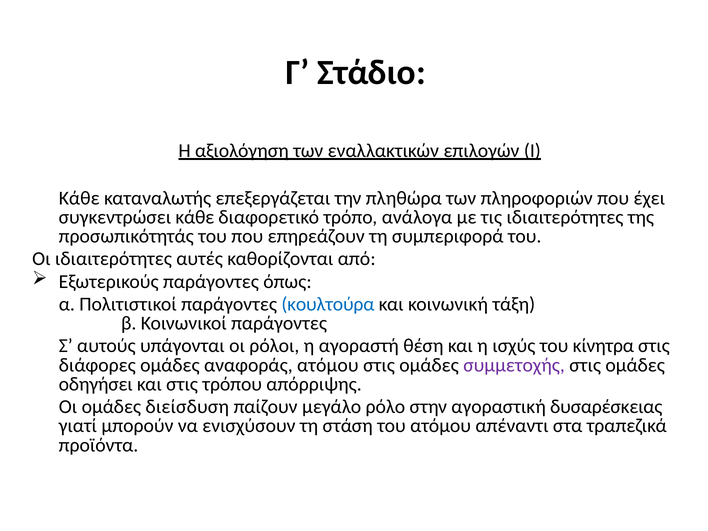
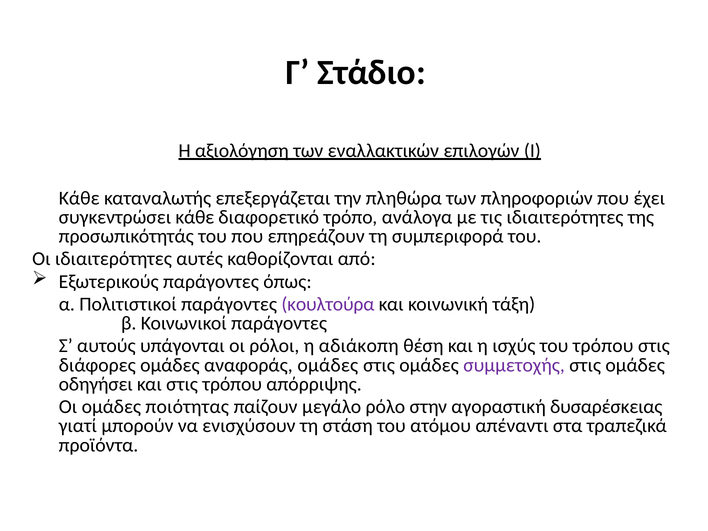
κουλτούρα colour: blue -> purple
αγοραστή: αγοραστή -> αδιάκοπη
του κίνητρα: κίνητρα -> τρόπου
αναφοράς ατόμου: ατόμου -> ομάδες
διείσδυση: διείσδυση -> ποιότητας
